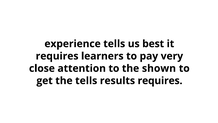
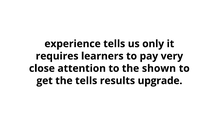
best: best -> only
results requires: requires -> upgrade
